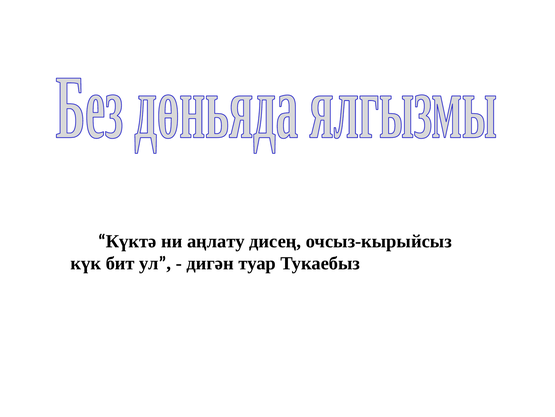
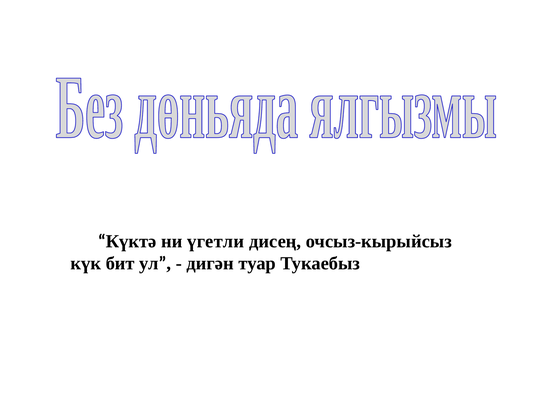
аңлату: аңлату -> үгетли
